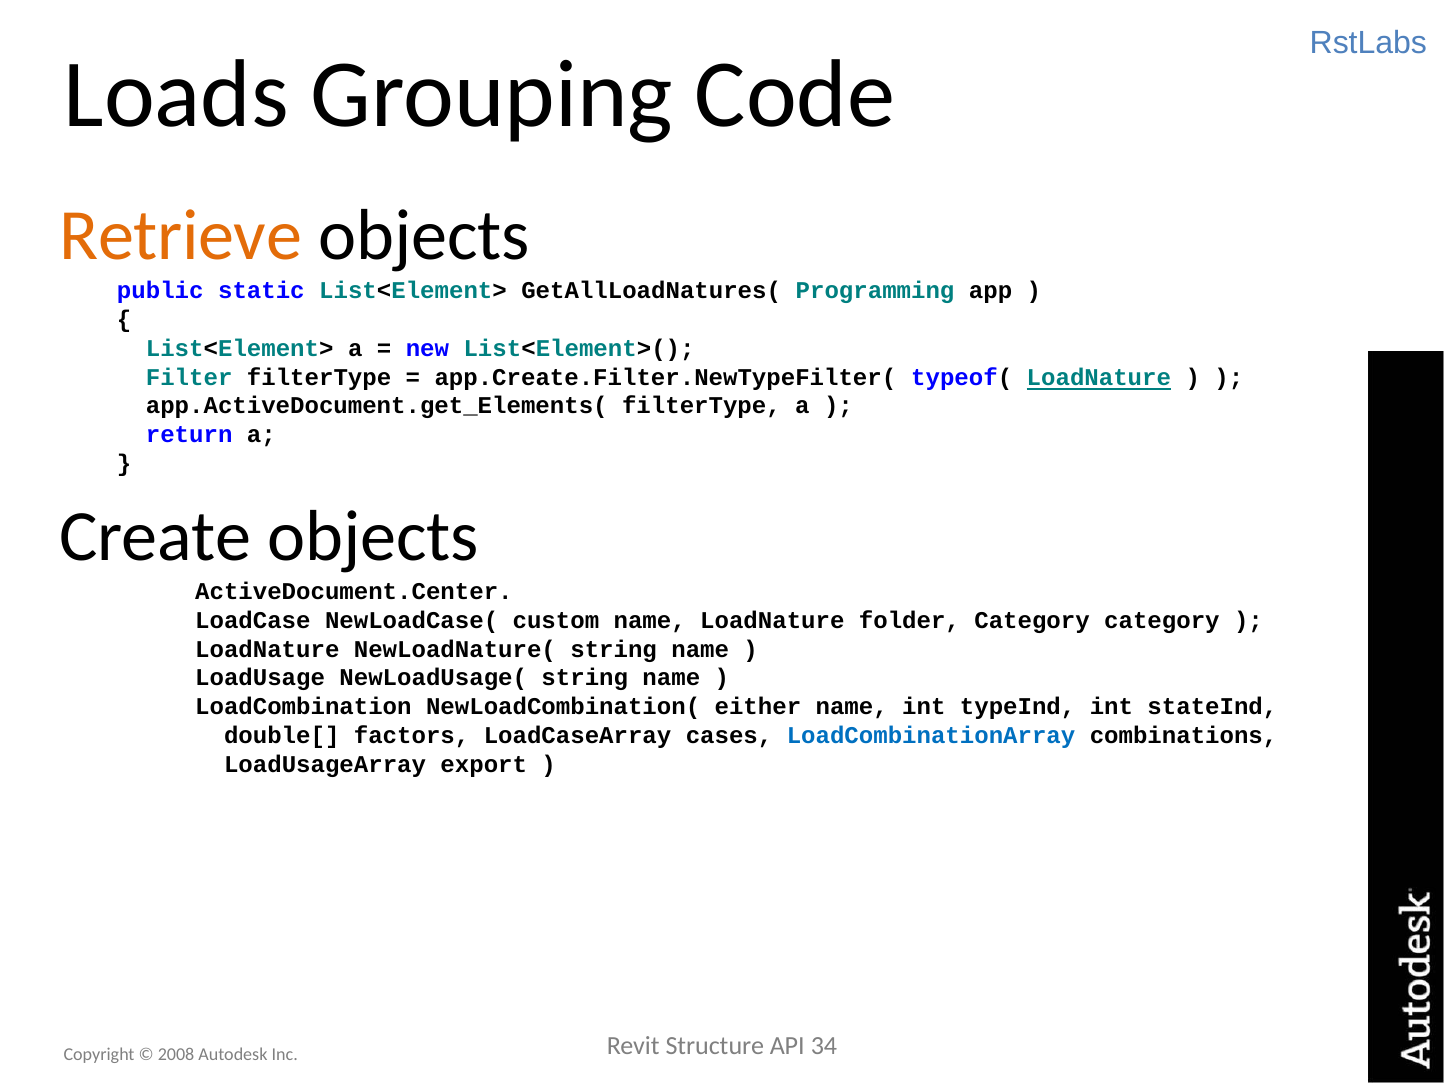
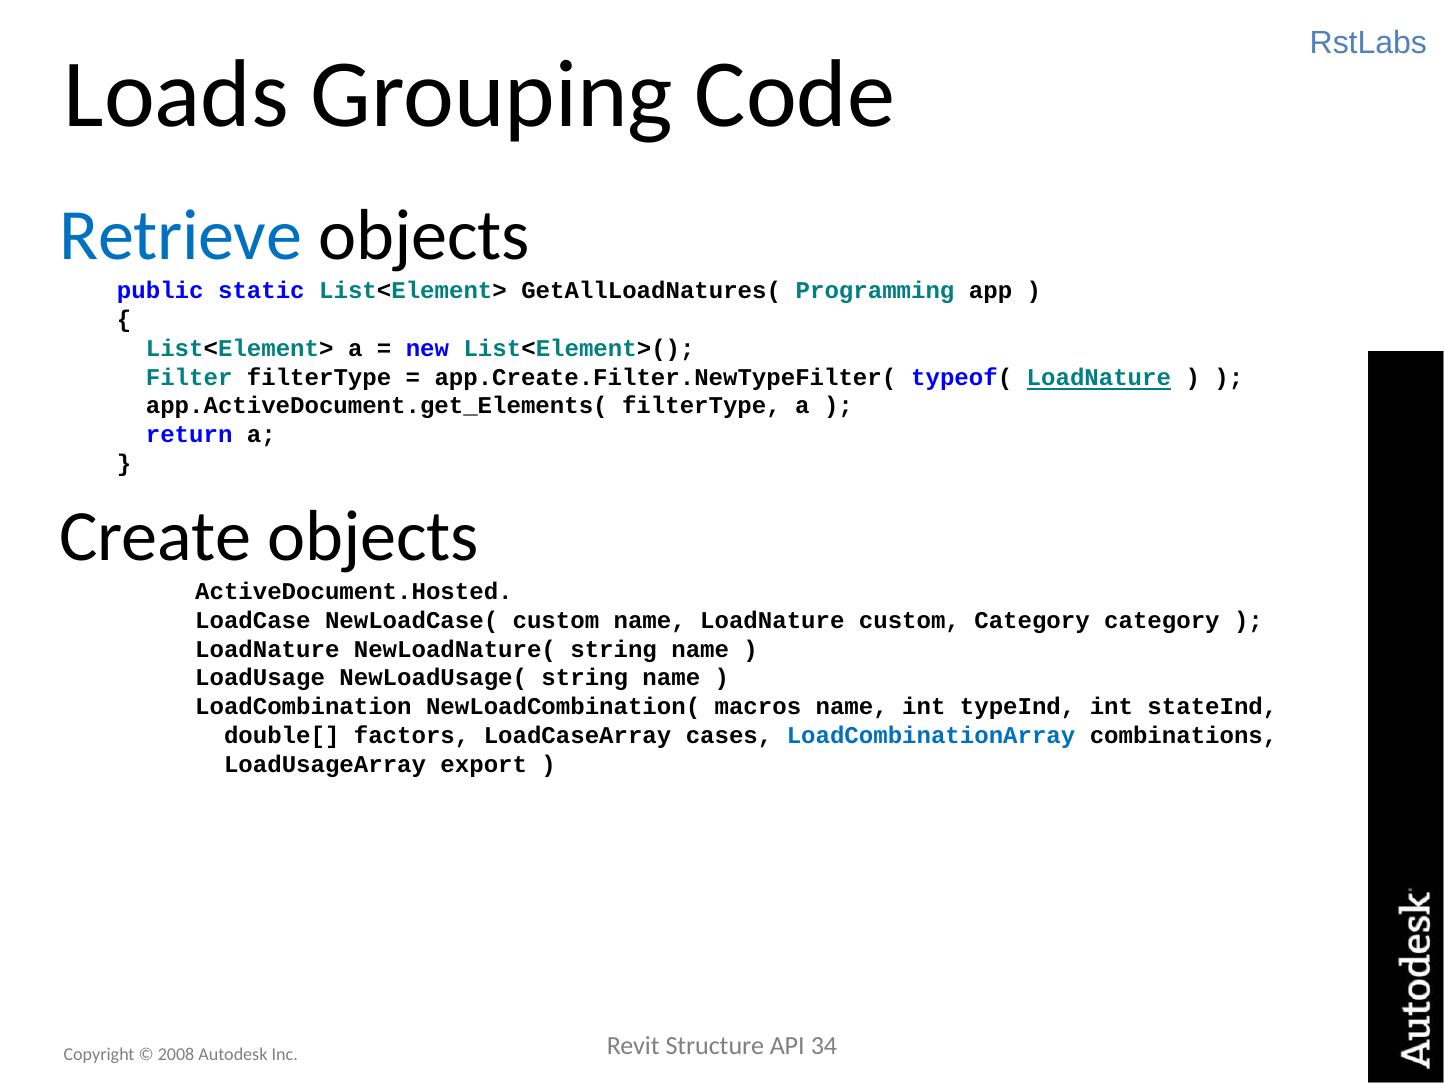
Retrieve colour: orange -> blue
ActiveDocument.Center: ActiveDocument.Center -> ActiveDocument.Hosted
LoadNature folder: folder -> custom
either: either -> macros
